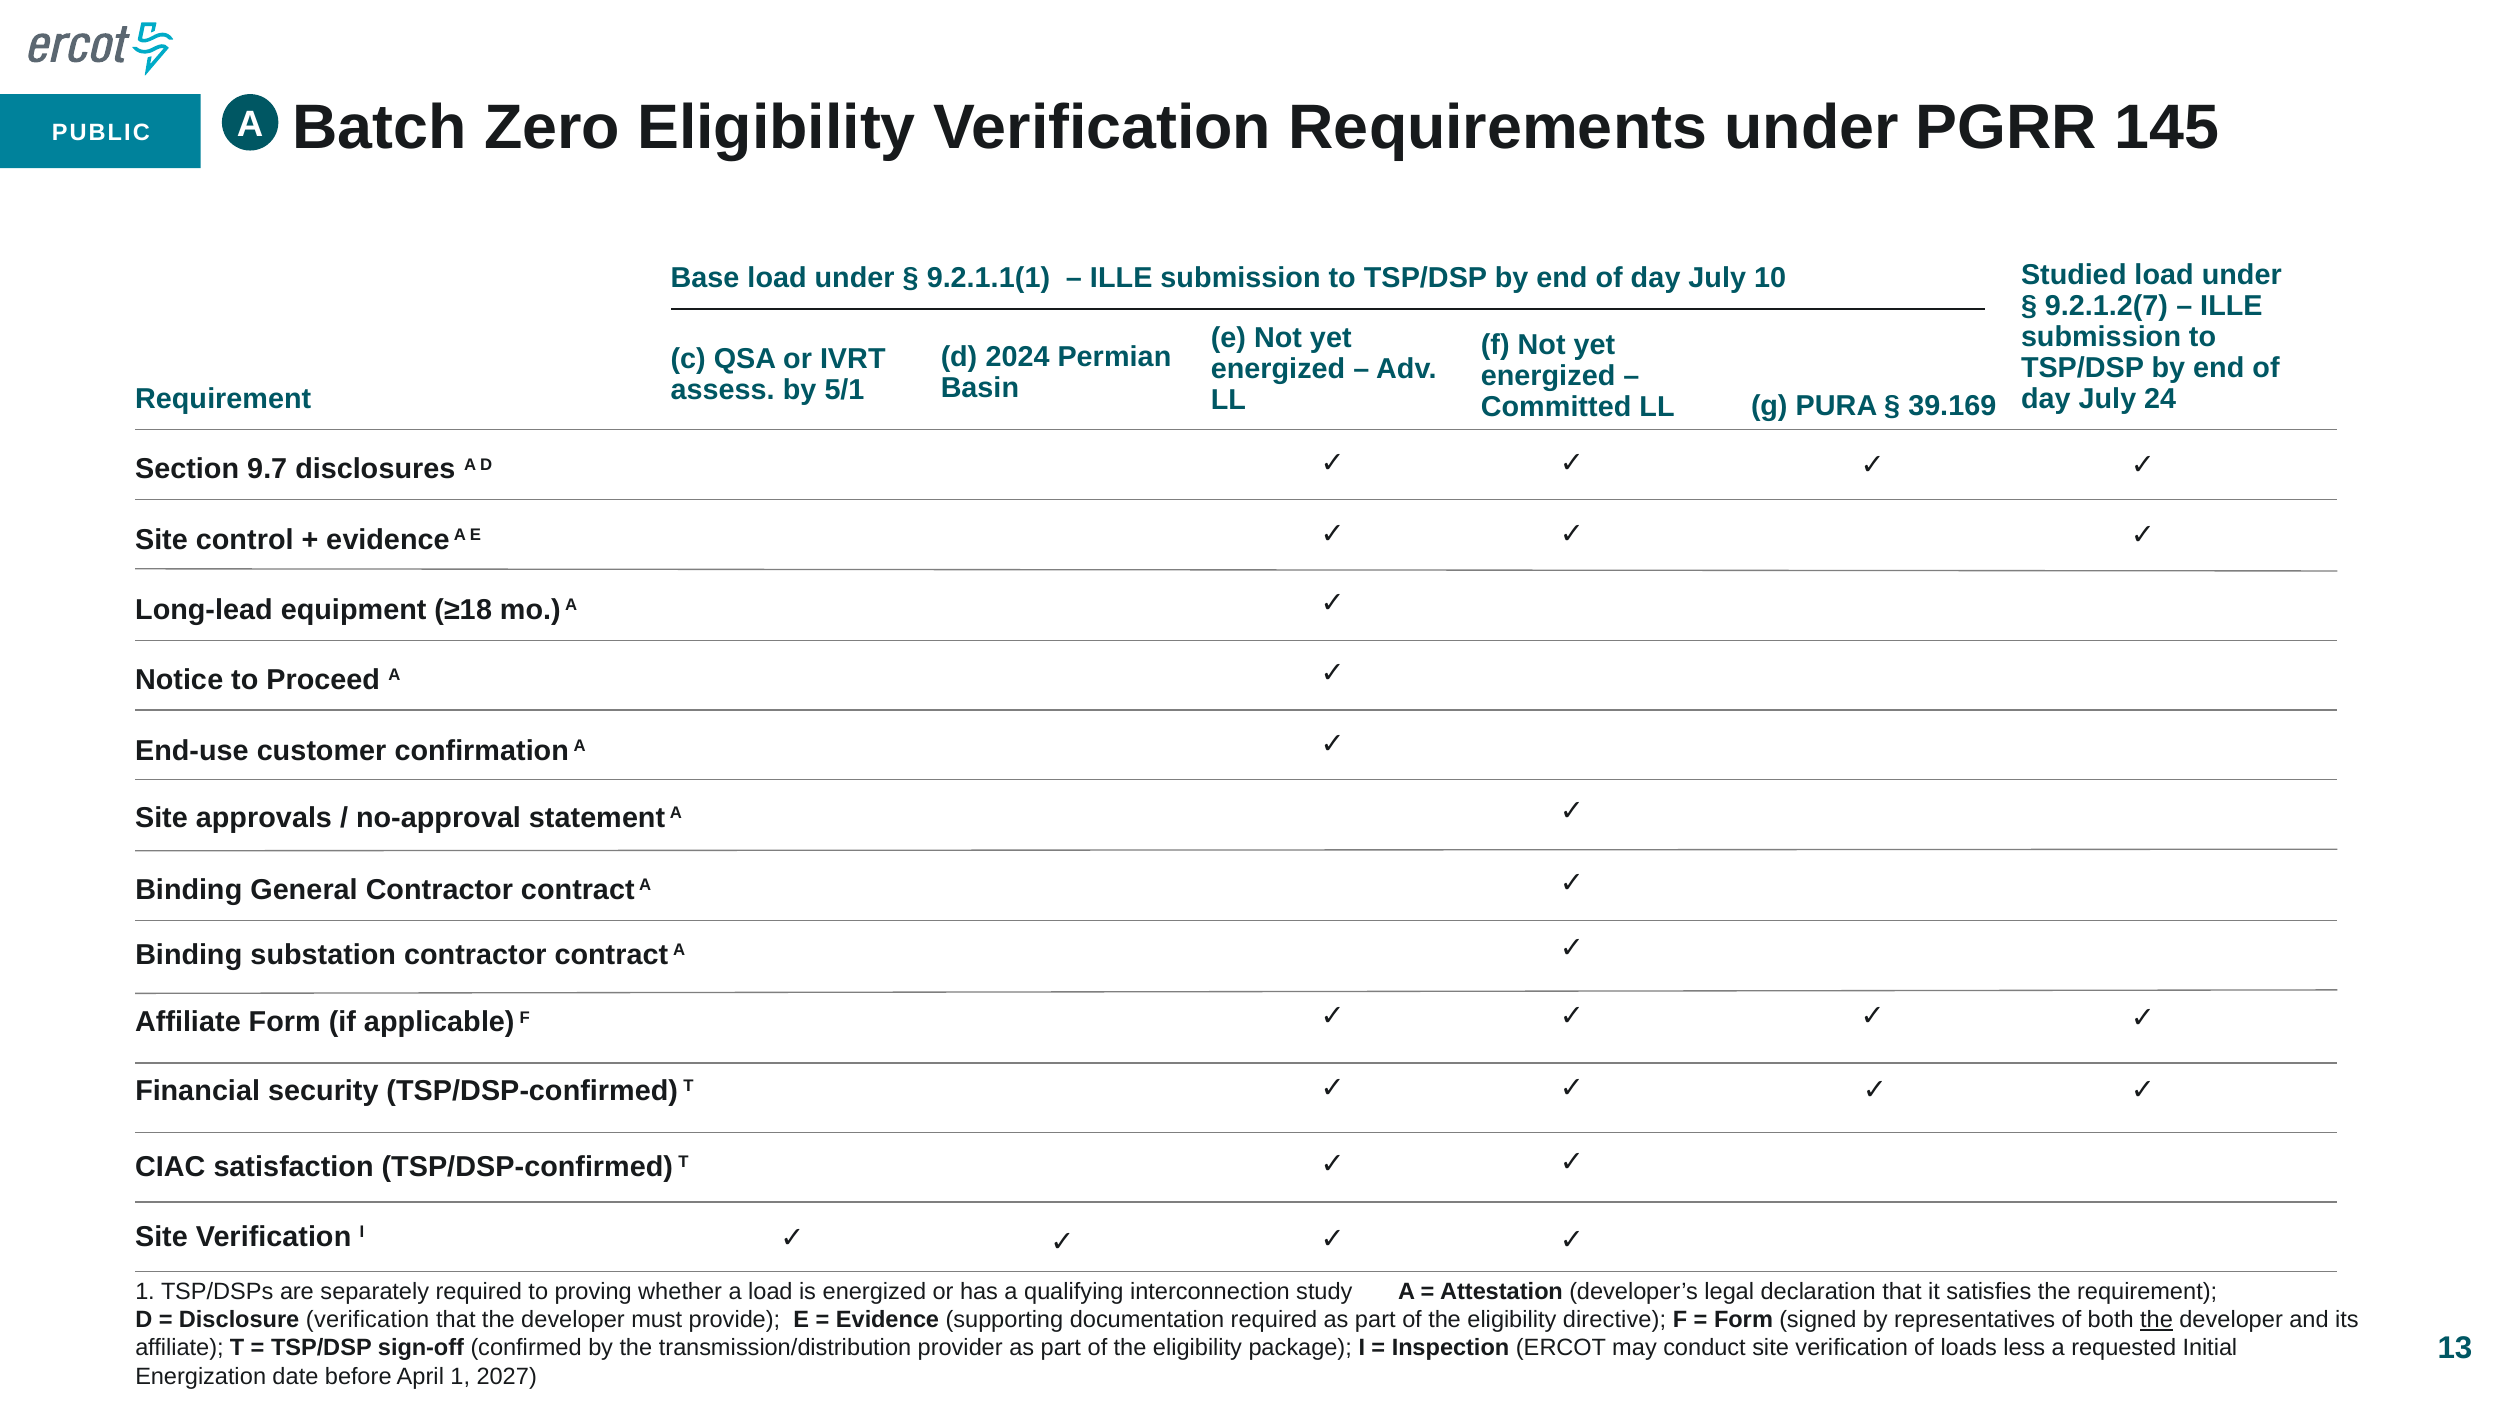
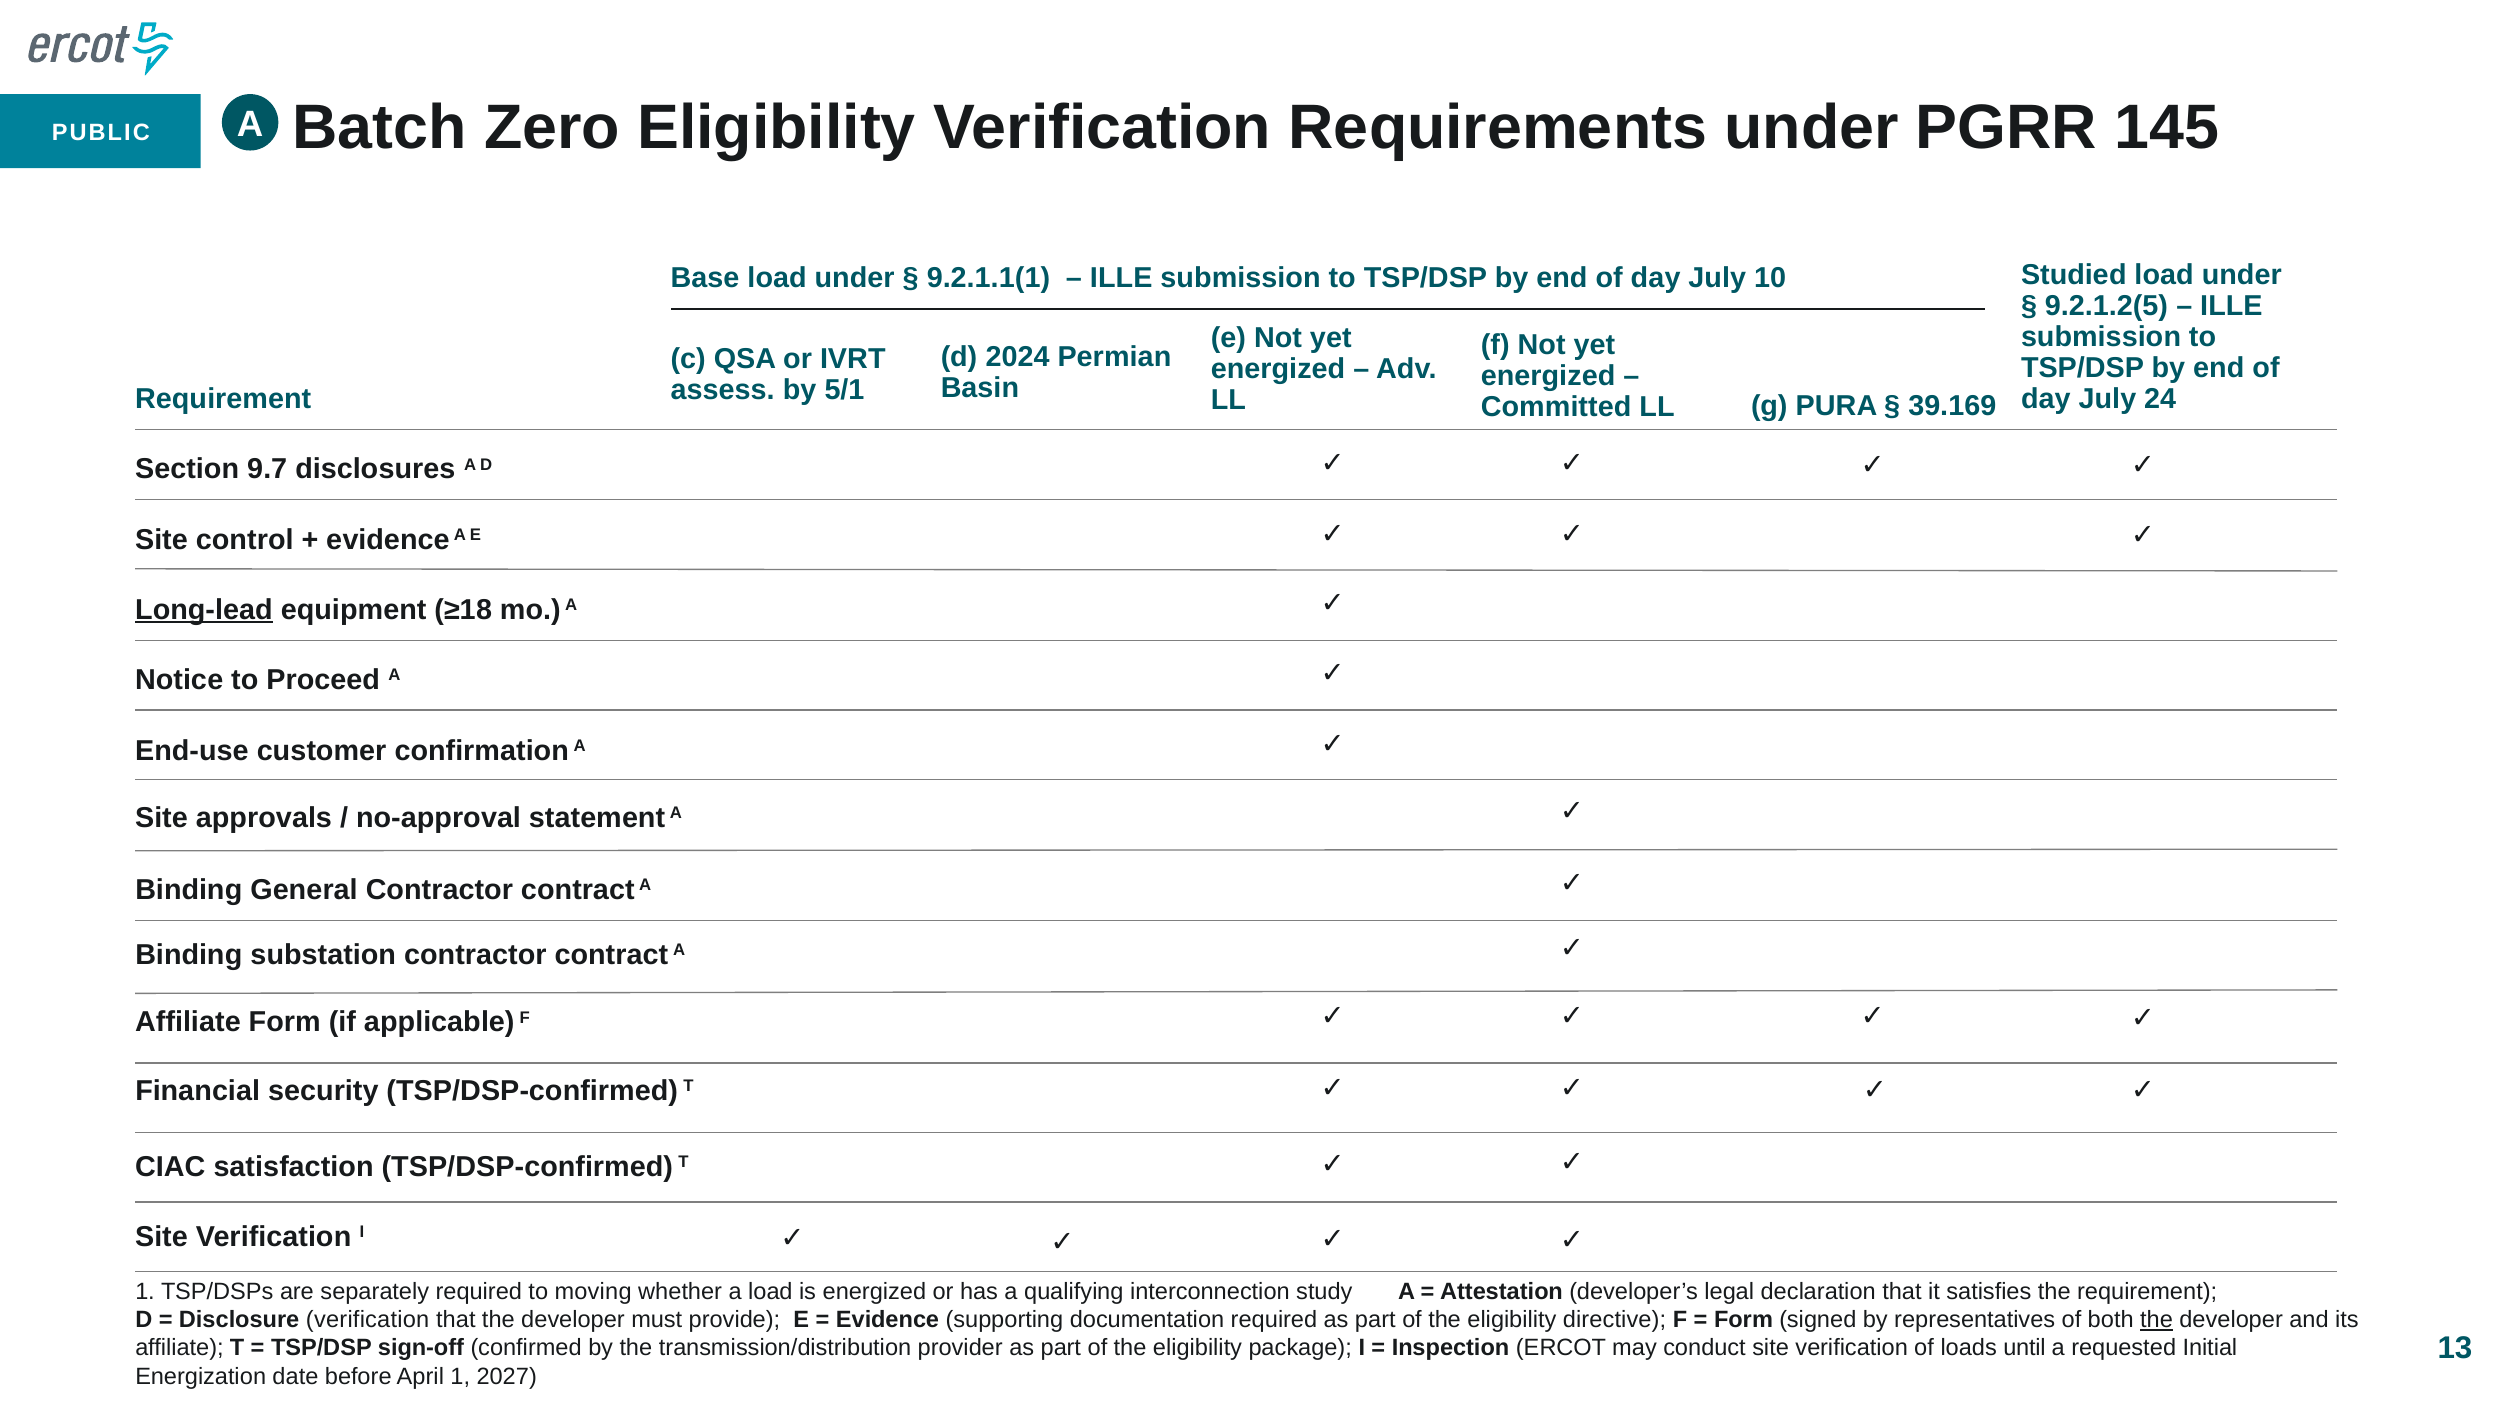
9.2.1.2(7: 9.2.1.2(7 -> 9.2.1.2(5
Long-lead underline: none -> present
proving: proving -> moving
less: less -> until
